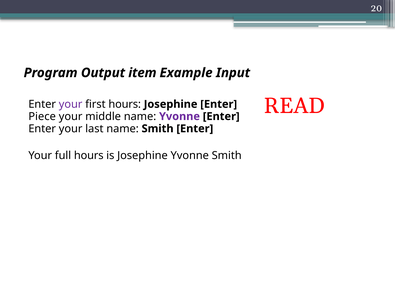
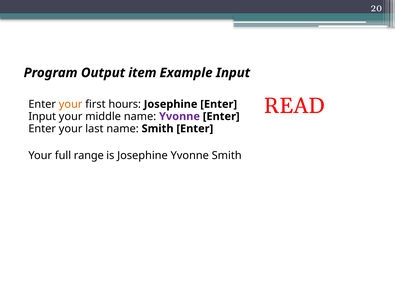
your at (71, 104) colour: purple -> orange
Piece at (42, 116): Piece -> Input
full hours: hours -> range
